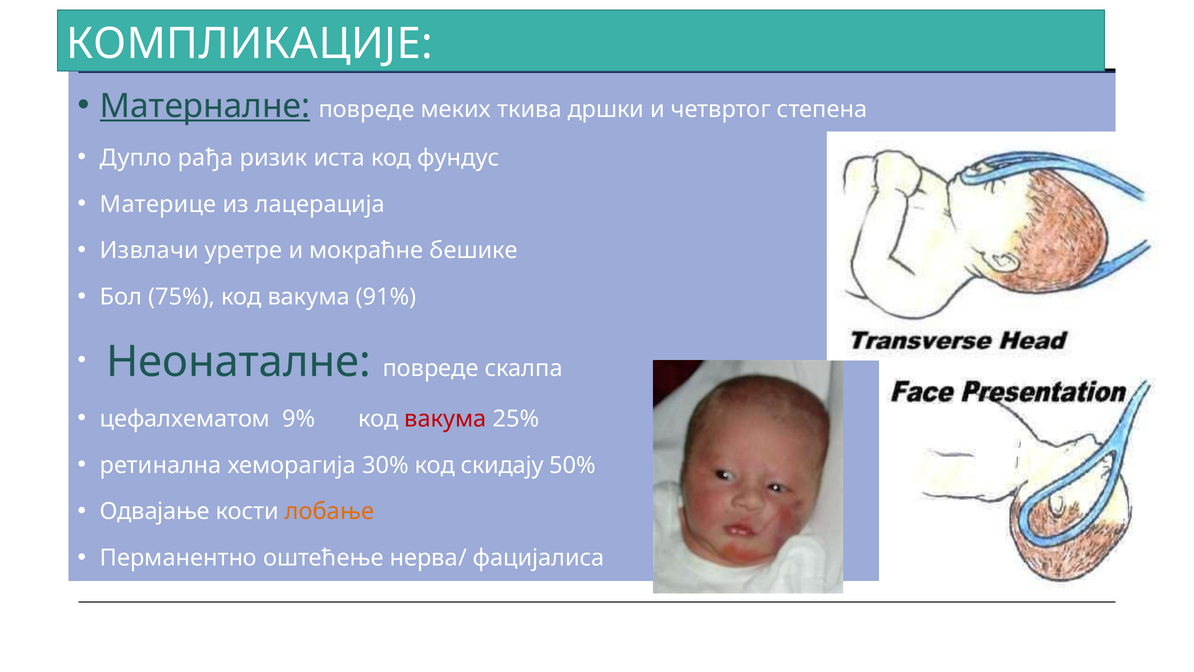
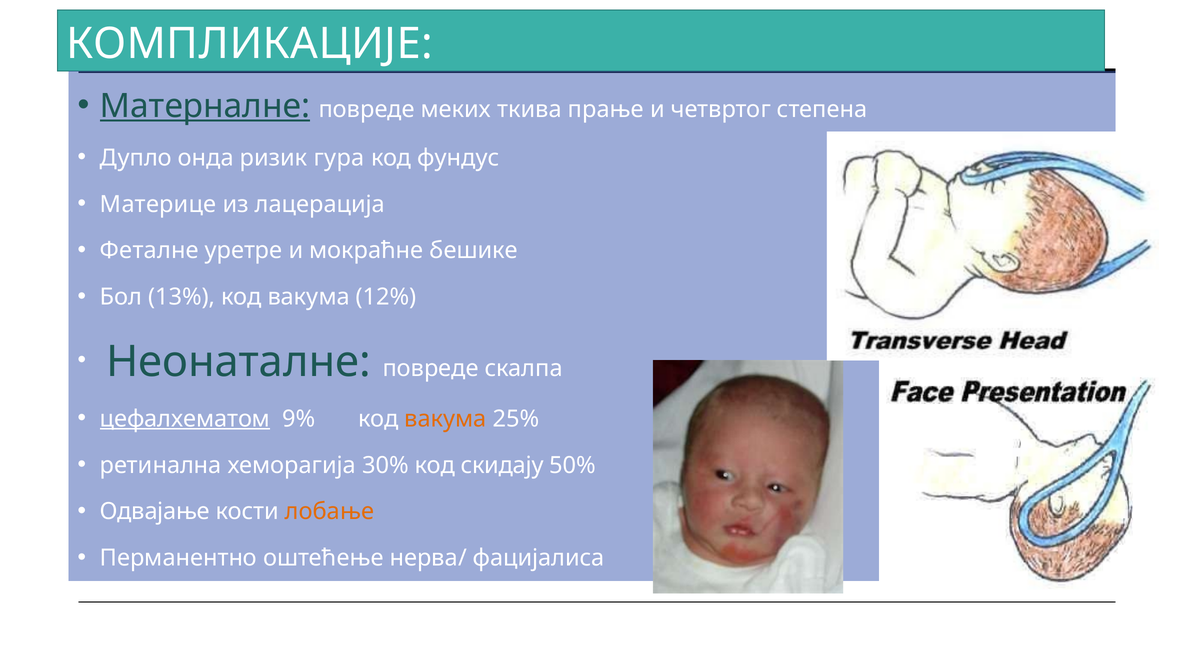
дршки: дршки -> прање
рађа: рађа -> онда
иста: иста -> гура
Извлачи: Извлачи -> Феталне
75%: 75% -> 13%
91%: 91% -> 12%
цефалхематом underline: none -> present
вакума at (445, 419) colour: red -> orange
